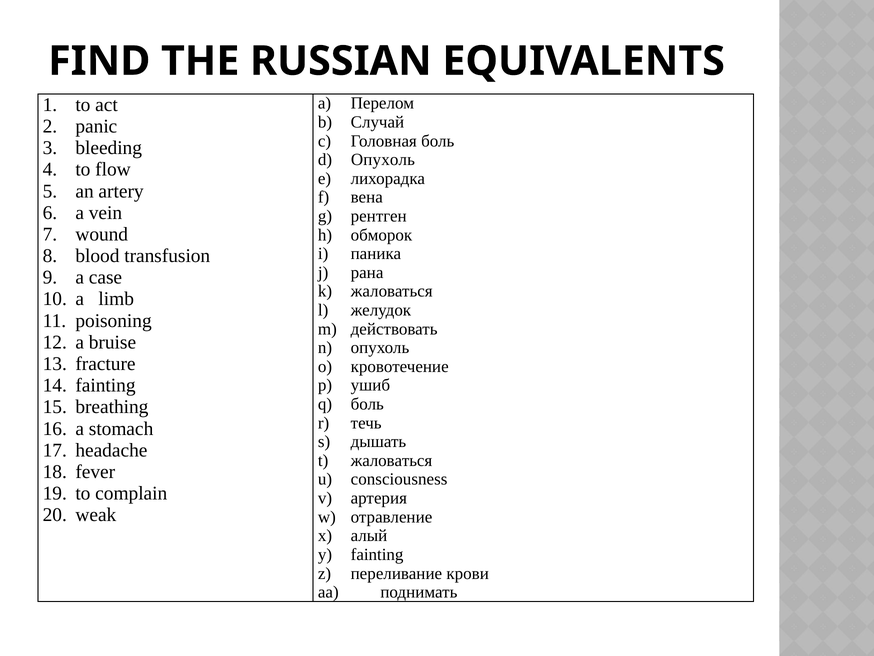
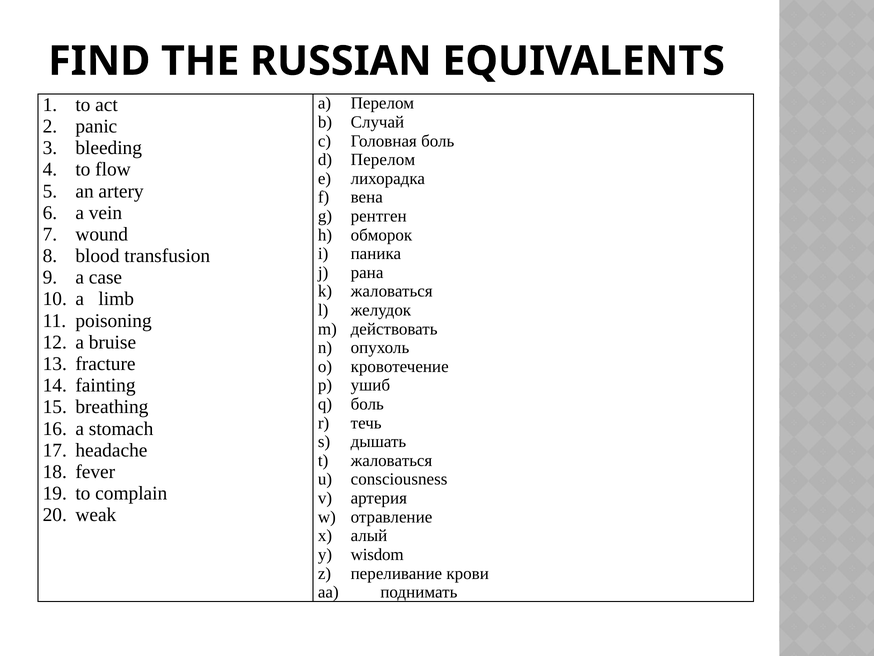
Опухоль at (383, 160): Опухоль -> Перелом
fainting at (377, 554): fainting -> wisdom
